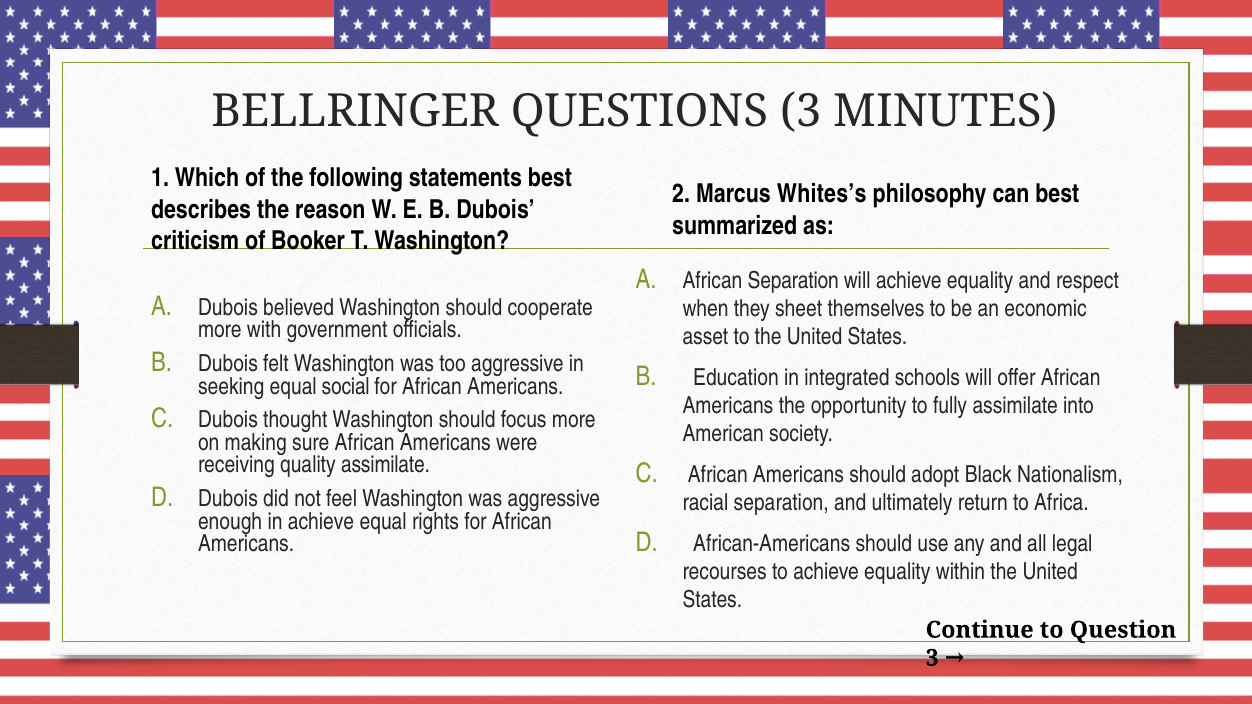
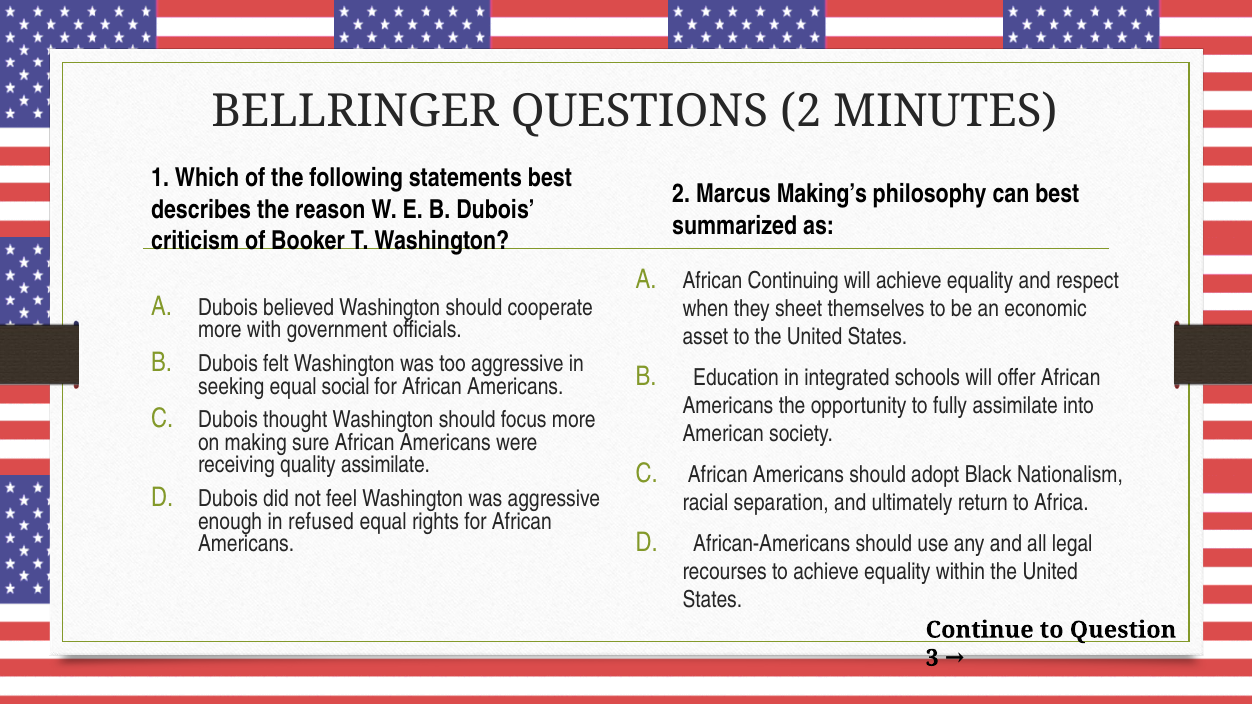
QUESTIONS 3: 3 -> 2
Whites’s: Whites’s -> Making’s
African Separation: Separation -> Continuing
in achieve: achieve -> refused
